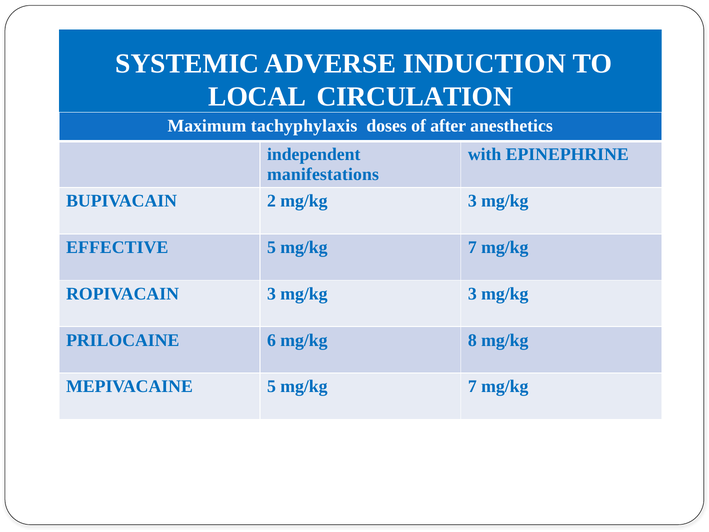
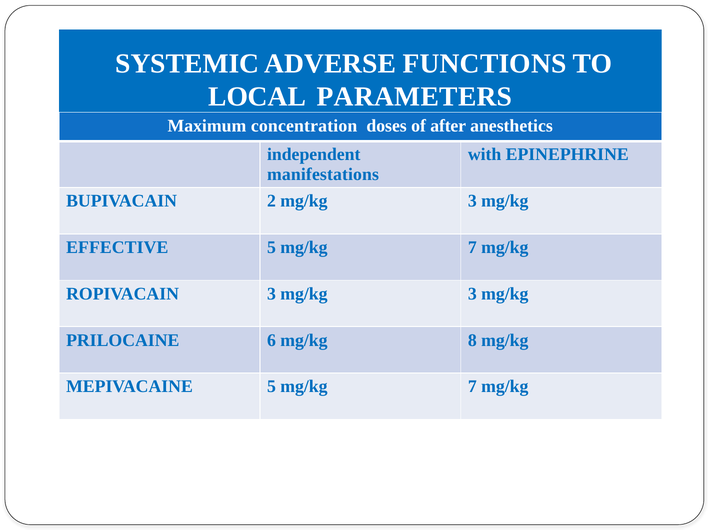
INDUCTION: INDUCTION -> FUNCTIONS
CIRCULATION: CIRCULATION -> PARAMETERS
tachyphylaxis: tachyphylaxis -> concentration
